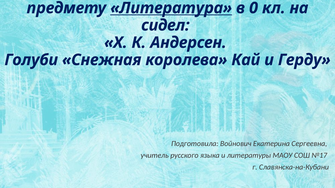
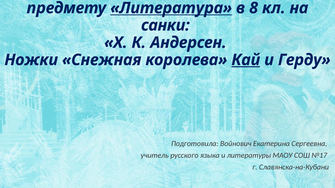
0: 0 -> 8
сидел: сидел -> санки
Голуби: Голуби -> Ножки
Кай underline: none -> present
